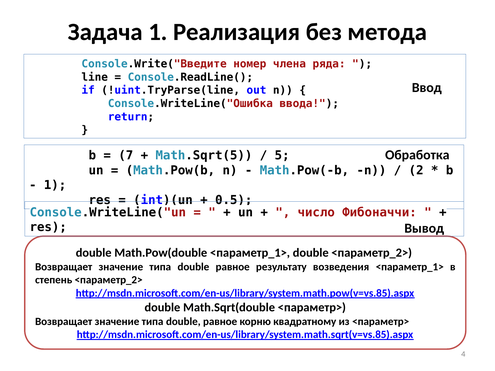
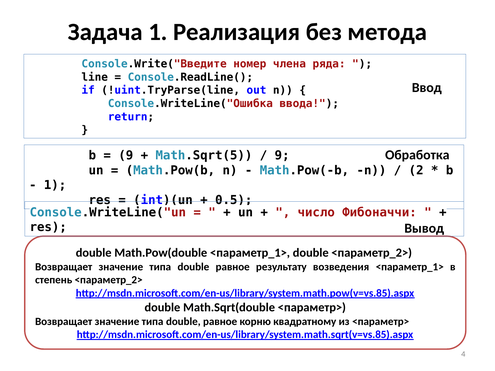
7 at (126, 156): 7 -> 9
5 at (282, 156): 5 -> 9
